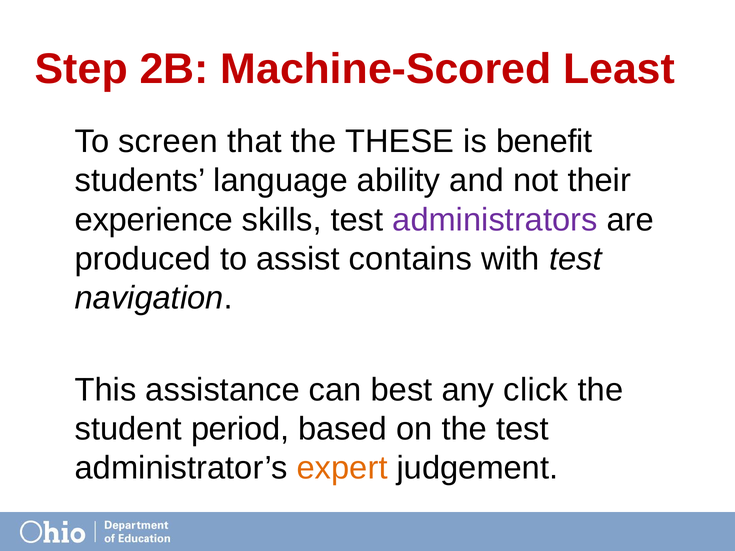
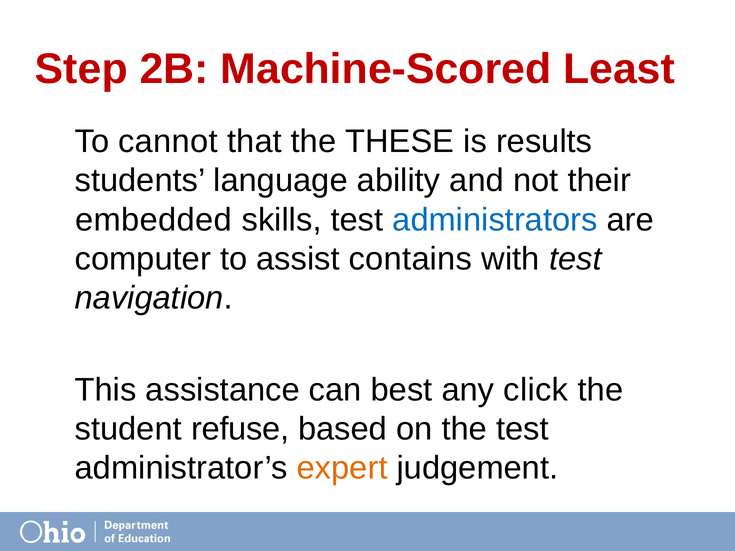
screen: screen -> cannot
benefit: benefit -> results
experience: experience -> embedded
administrators colour: purple -> blue
produced: produced -> computer
period: period -> refuse
